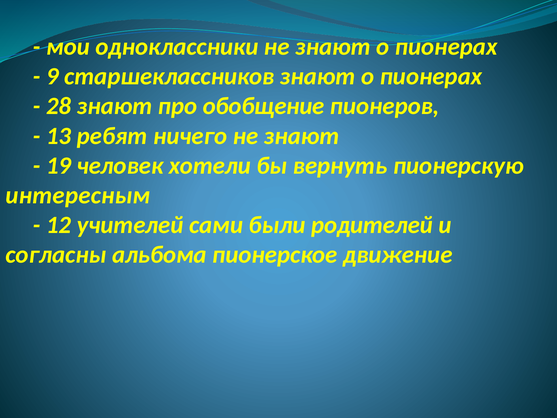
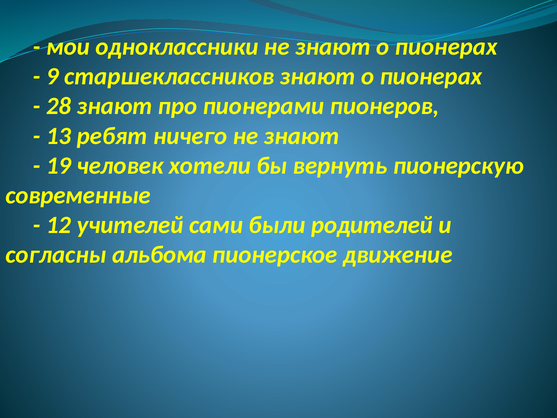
обобщение: обобщение -> пионерами
интересным: интересным -> современные
